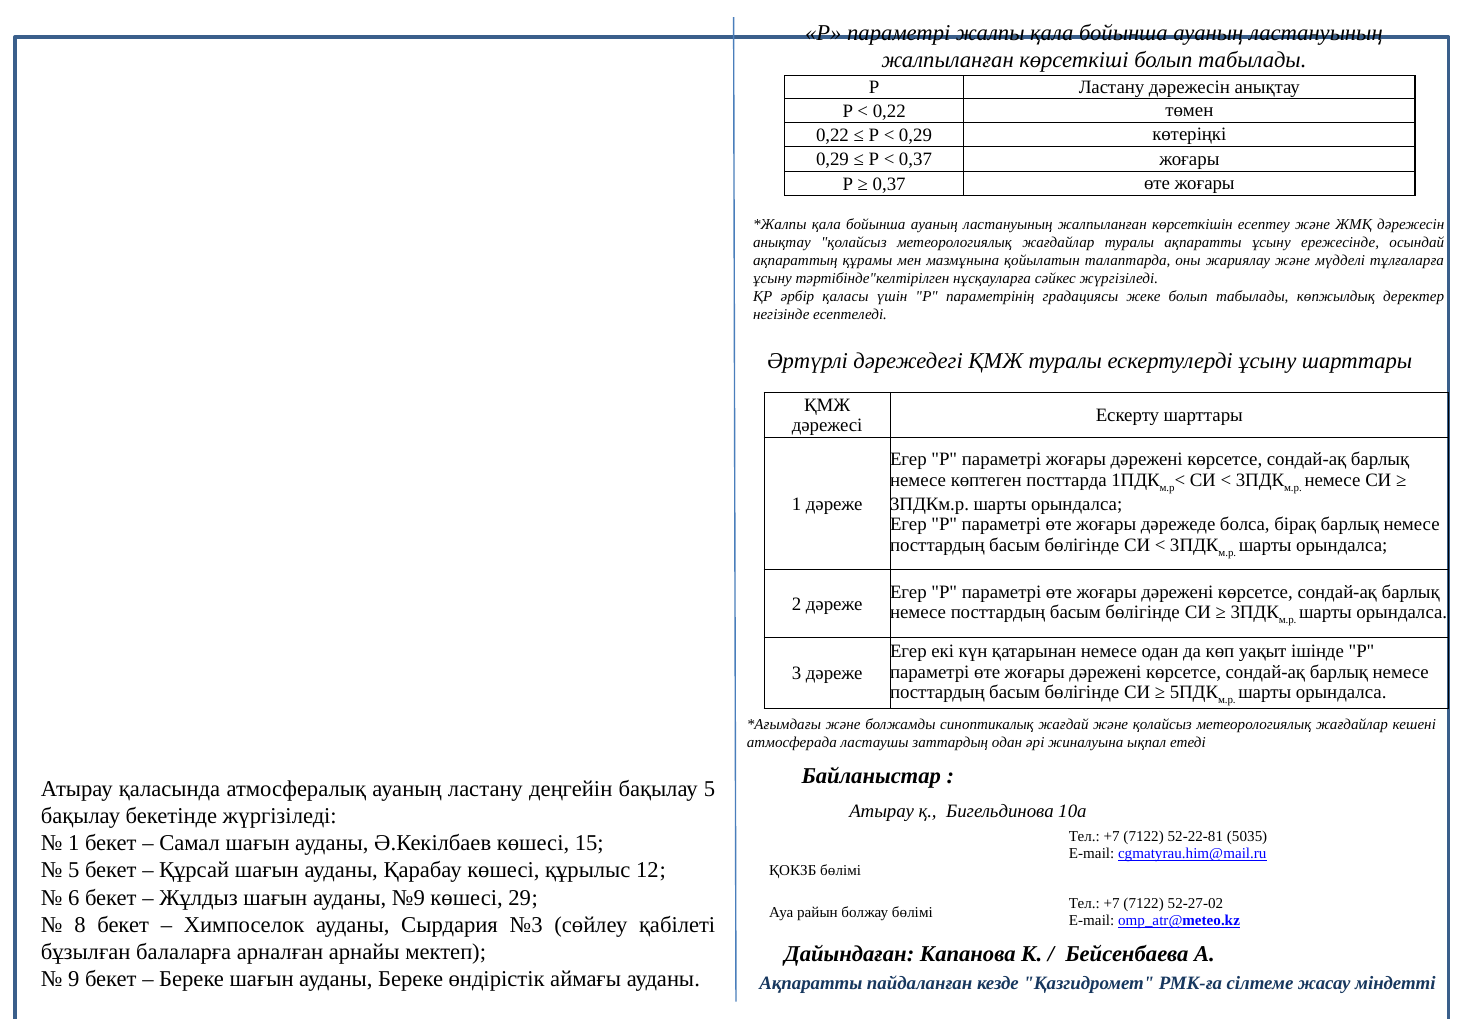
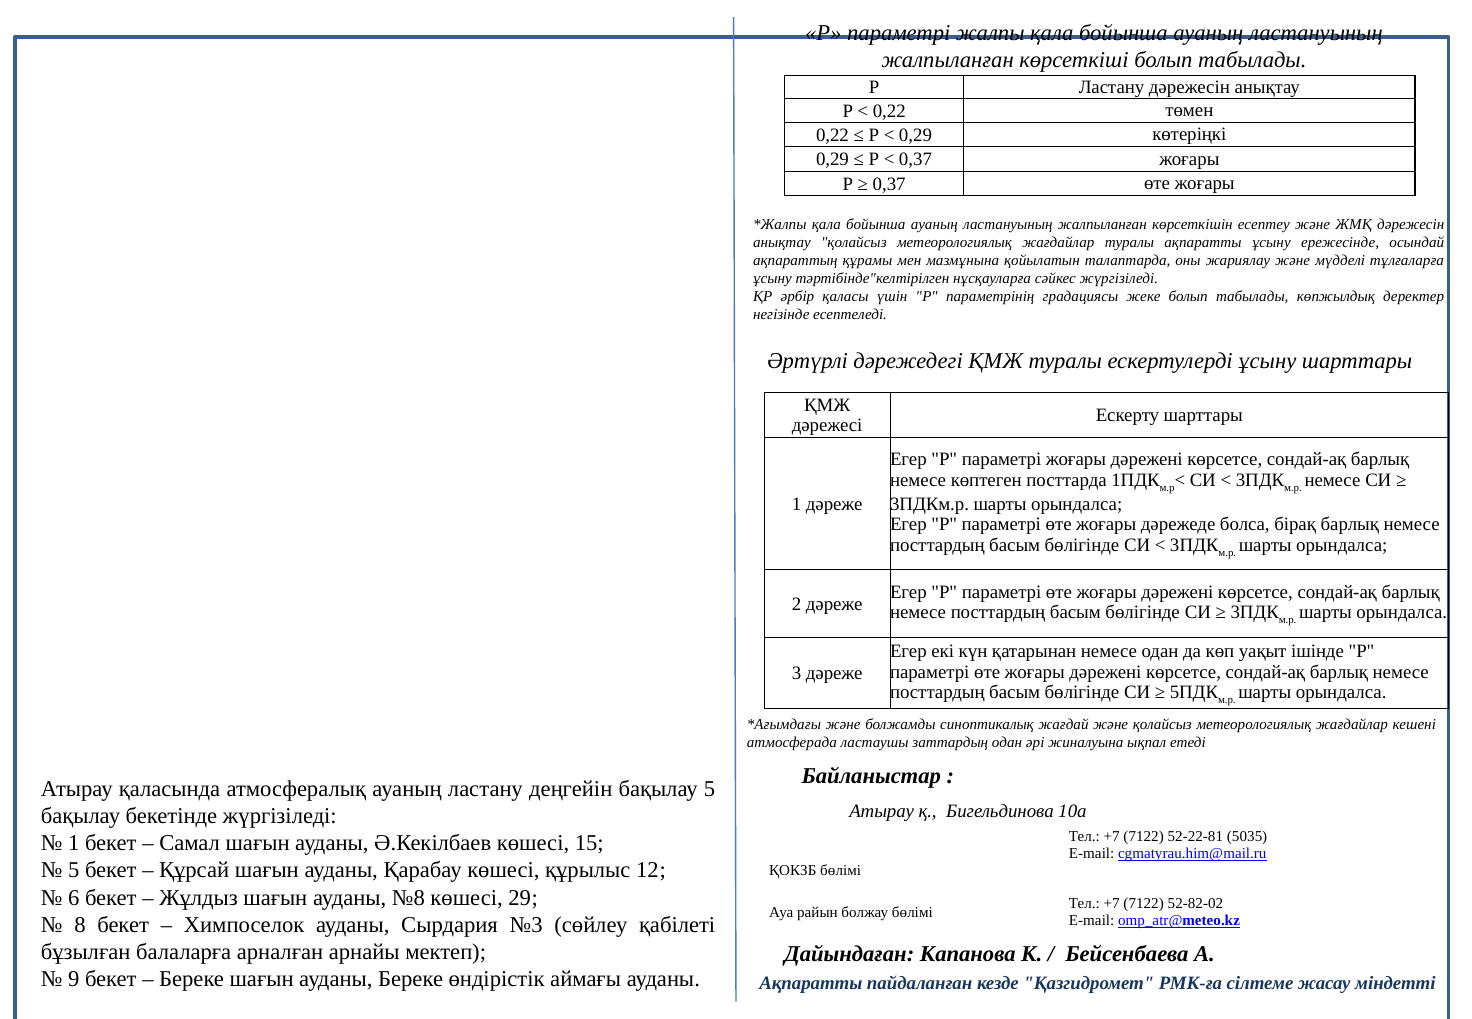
№9: №9 -> №8
52-27-02: 52-27-02 -> 52-82-02
